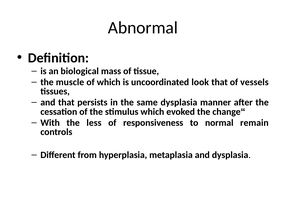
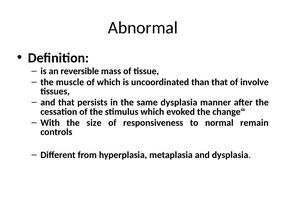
biological: biological -> reversible
look: look -> than
vessels: vessels -> involve
less: less -> size
